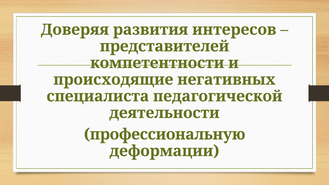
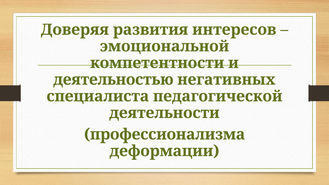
представителей: представителей -> эмоциональной
происходящие: происходящие -> деятельностью
профессиональную: профессиональную -> профессионализма
